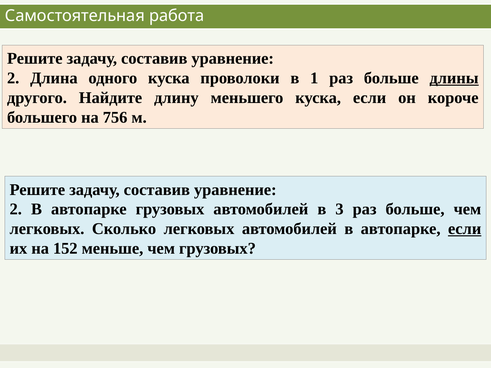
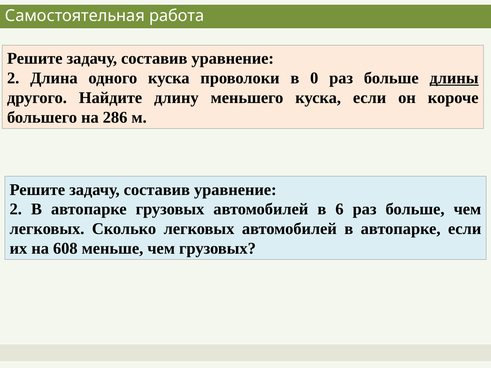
1: 1 -> 0
756: 756 -> 286
3: 3 -> 6
если at (465, 229) underline: present -> none
152: 152 -> 608
